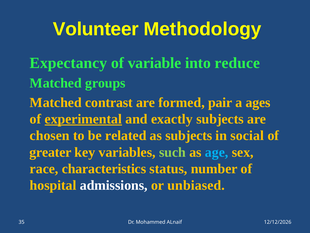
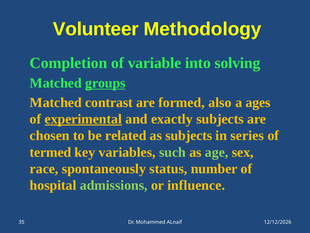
Expectancy: Expectancy -> Completion
reduce: reduce -> solving
groups underline: none -> present
pair: pair -> also
social: social -> series
greater: greater -> termed
age colour: light blue -> light green
characteristics: characteristics -> spontaneously
admissions colour: white -> light green
unbiased: unbiased -> influence
